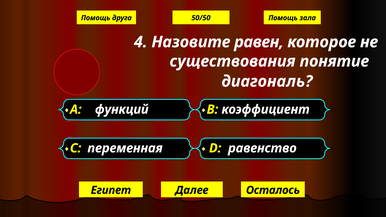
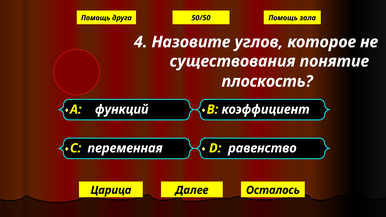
равен: равен -> углов
диагональ: диагональ -> плоскость
Египет: Египет -> Царица
